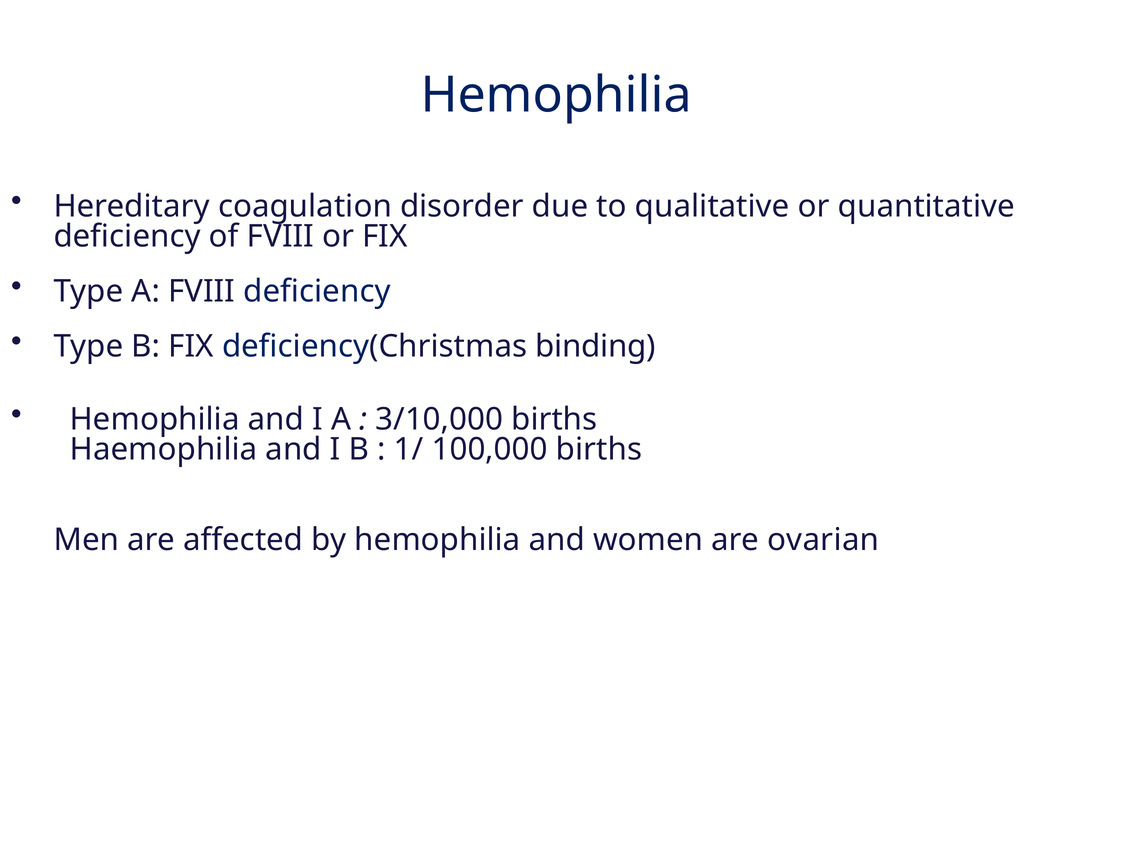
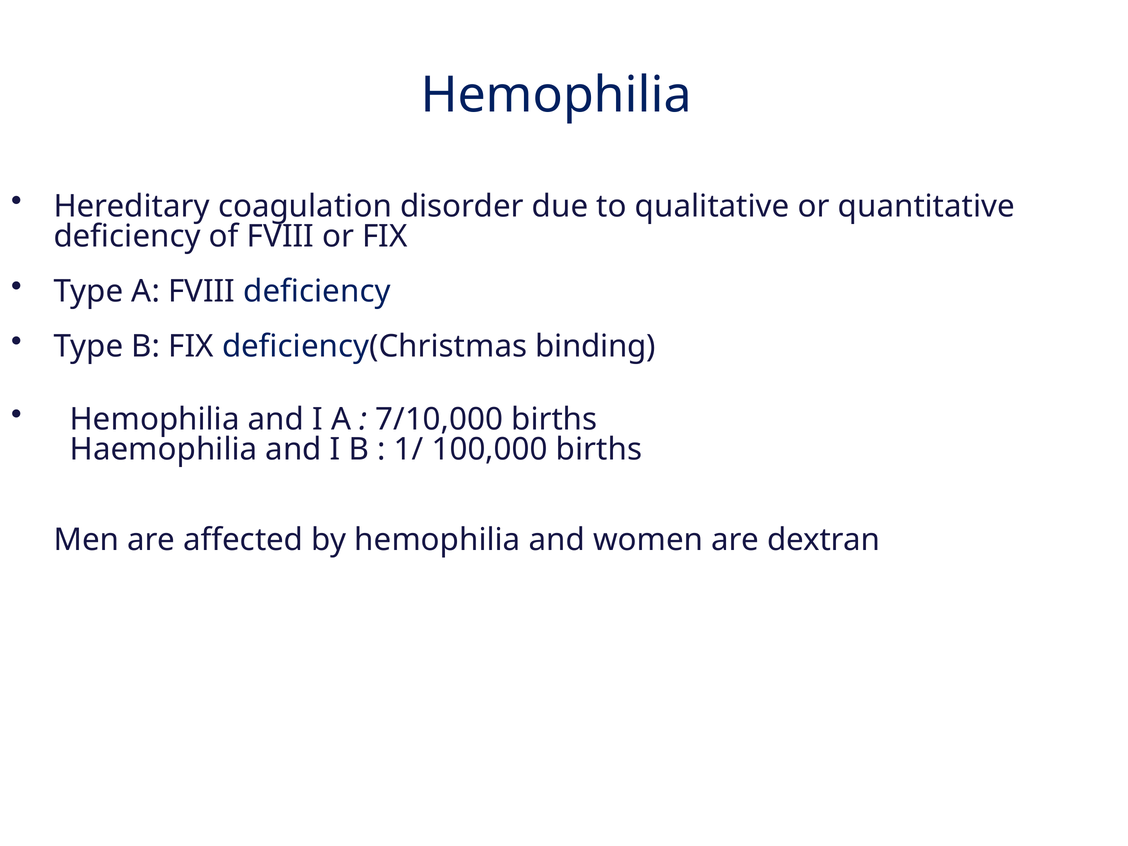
3/10,000: 3/10,000 -> 7/10,000
ovarian: ovarian -> dextran
